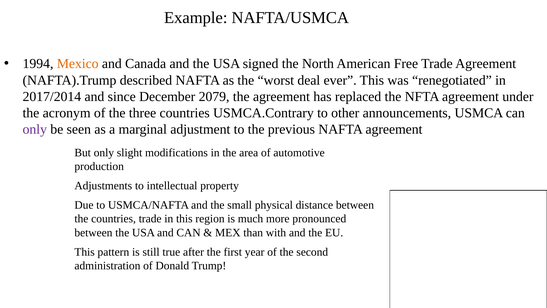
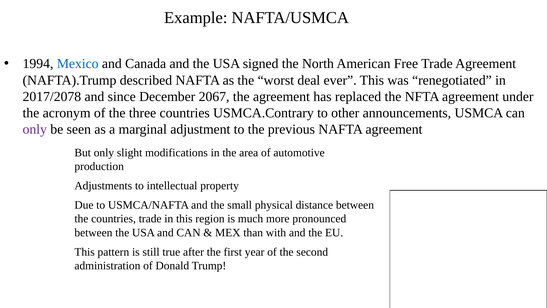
Mexico colour: orange -> blue
2017/2014: 2017/2014 -> 2017/2078
2079: 2079 -> 2067
